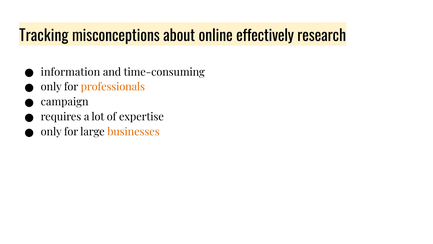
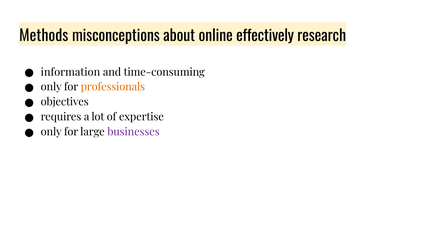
Tracking: Tracking -> Methods
campaign: campaign -> objectives
businesses colour: orange -> purple
